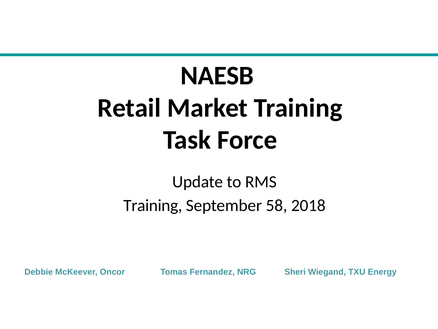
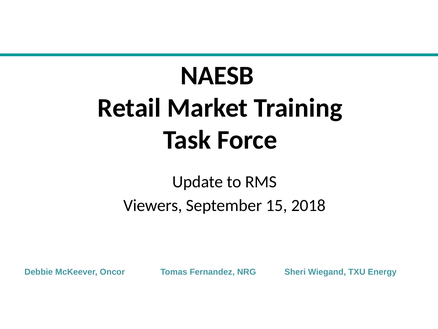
Training at (153, 205): Training -> Viewers
58: 58 -> 15
